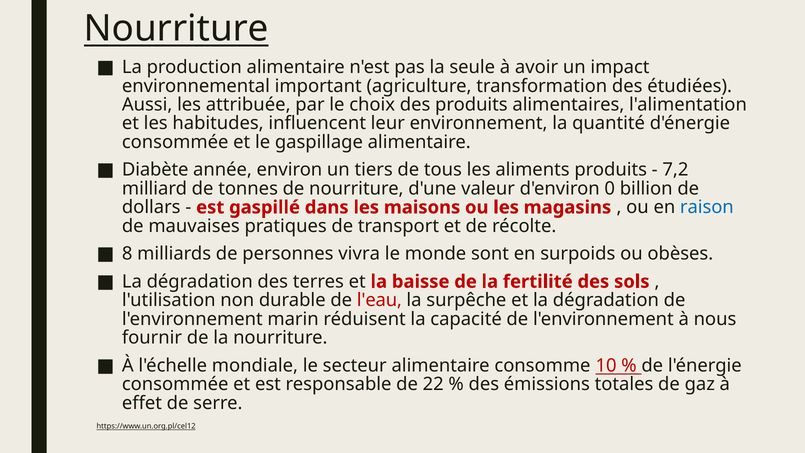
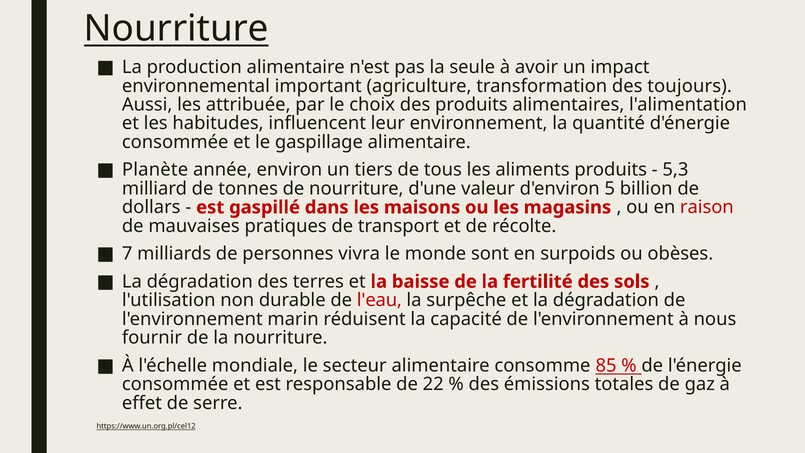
étudiées: étudiées -> toujours
Diabète: Diabète -> Planète
7,2: 7,2 -> 5,3
0: 0 -> 5
raison colour: blue -> red
8: 8 -> 7
10: 10 -> 85
